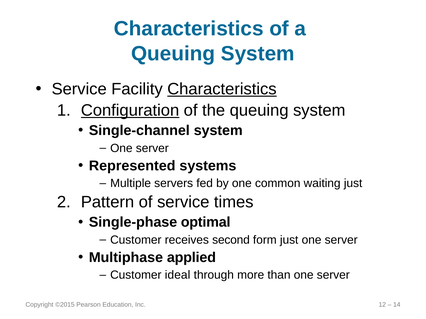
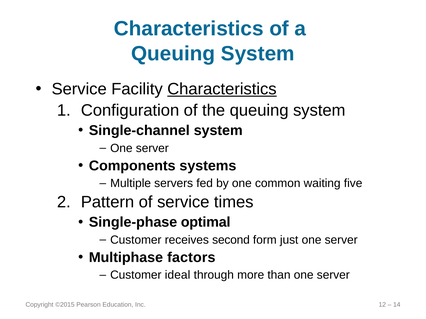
Configuration underline: present -> none
Represented: Represented -> Components
waiting just: just -> five
applied: applied -> factors
